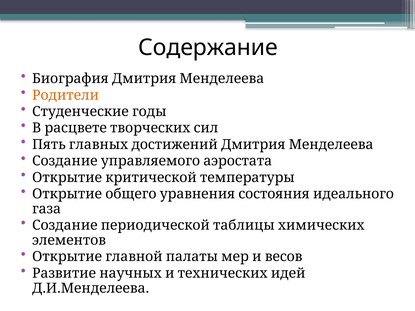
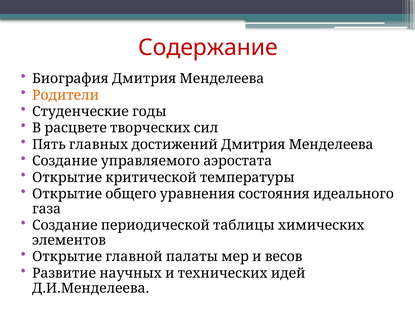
Содержание colour: black -> red
